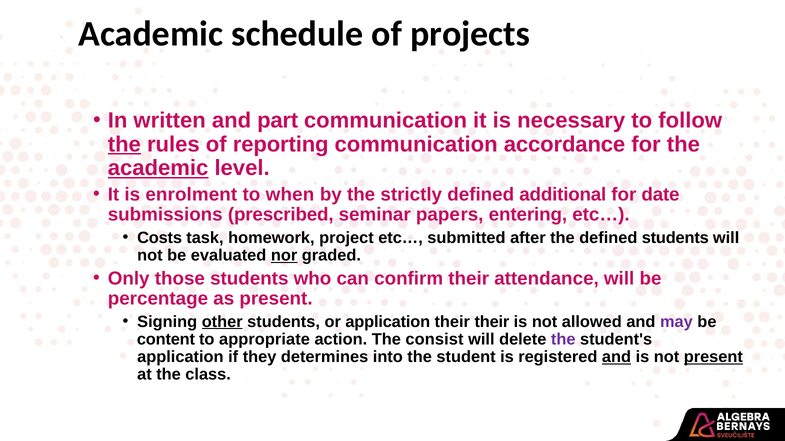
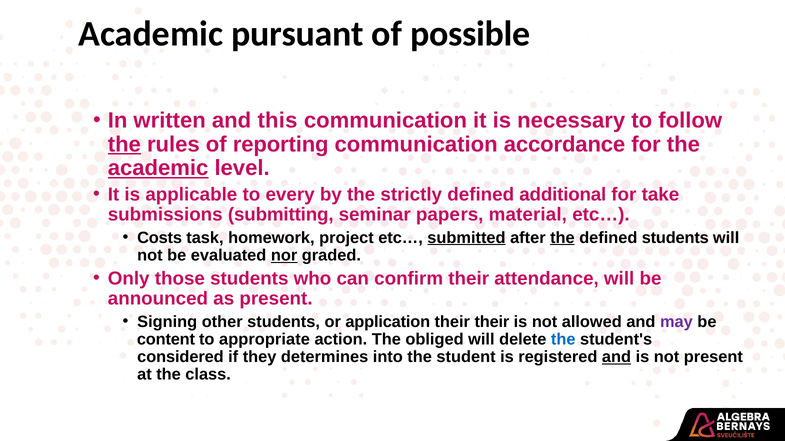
schedule: schedule -> pursuant
projects: projects -> possible
part: part -> this
enrolment: enrolment -> applicable
when: when -> every
date: date -> take
prescribed: prescribed -> submitting
entering: entering -> material
submitted underline: none -> present
the at (562, 238) underline: none -> present
percentage: percentage -> announced
other underline: present -> none
consist: consist -> obliged
the at (563, 340) colour: purple -> blue
application at (180, 357): application -> considered
present at (713, 357) underline: present -> none
